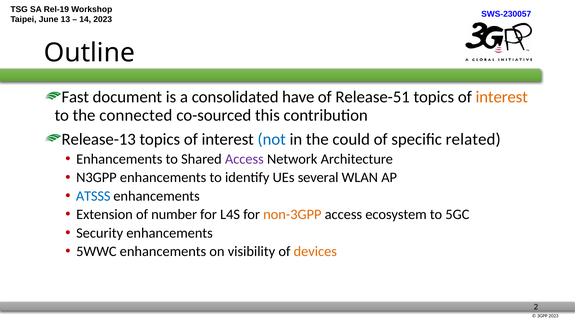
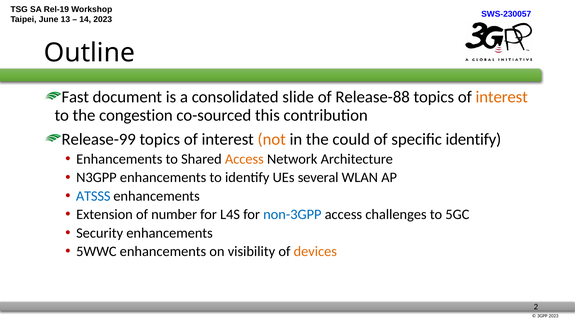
have: have -> slide
Release-51: Release-51 -> Release-88
connected: connected -> congestion
Release-13: Release-13 -> Release-99
not colour: blue -> orange
specific related: related -> identify
Access at (244, 159) colour: purple -> orange
non-3GPP colour: orange -> blue
ecosystem: ecosystem -> challenges
